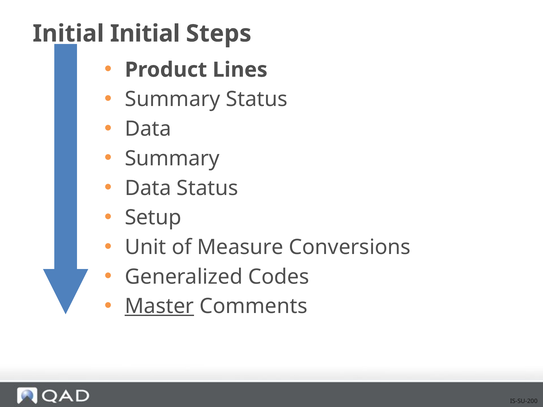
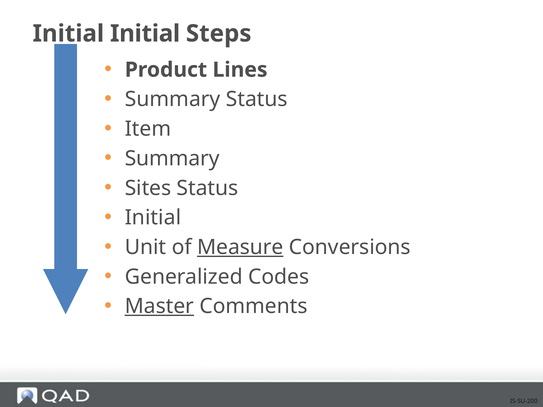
Data at (148, 129): Data -> Item
Data at (148, 188): Data -> Sites
Setup at (153, 218): Setup -> Initial
Measure underline: none -> present
